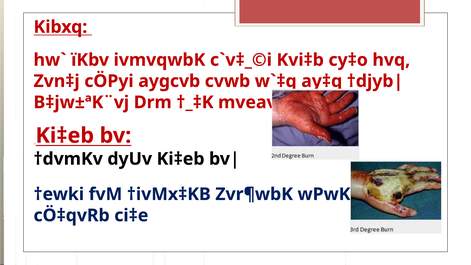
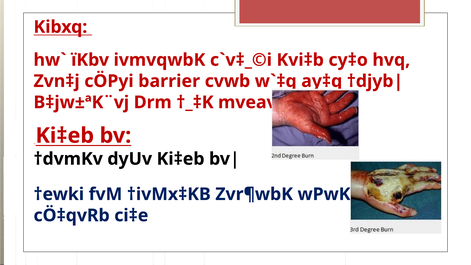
aygcvb: aygcvb -> barrier
